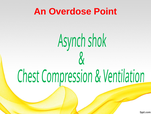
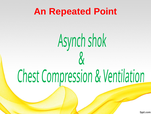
Overdose: Overdose -> Repeated
